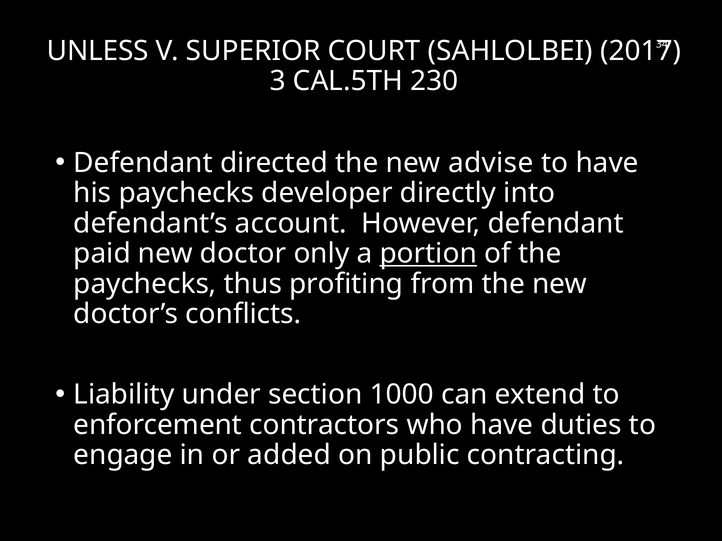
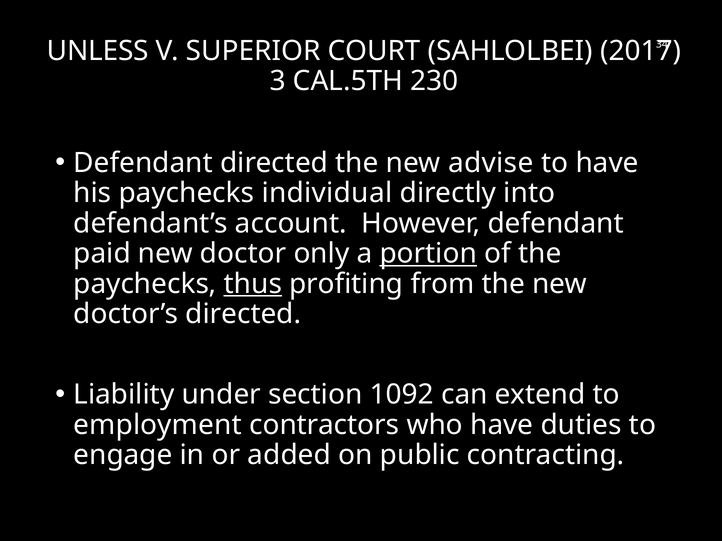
developer: developer -> individual
thus underline: none -> present
doctor’s conflicts: conflicts -> directed
1000: 1000 -> 1092
enforcement: enforcement -> employment
